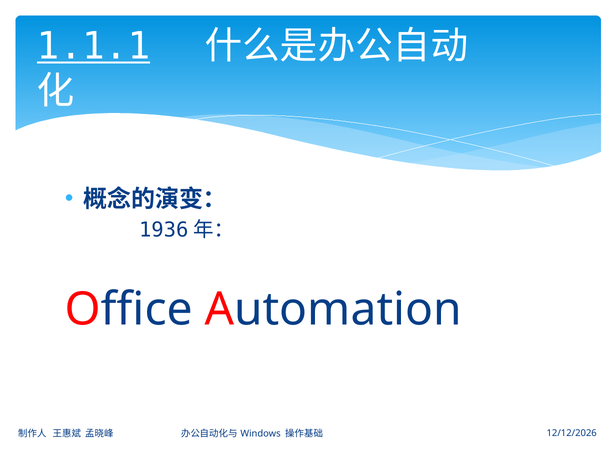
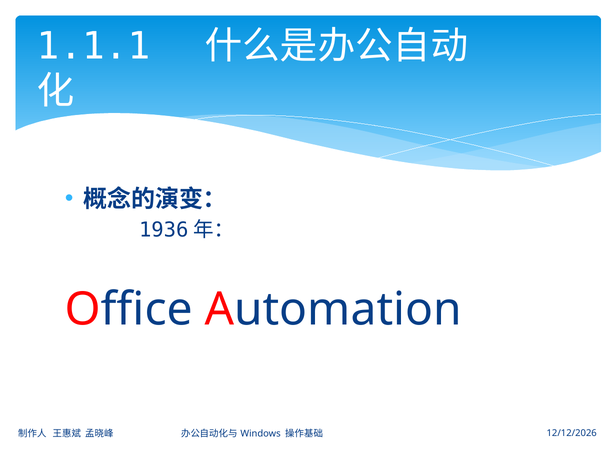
1.1.1 underline: present -> none
